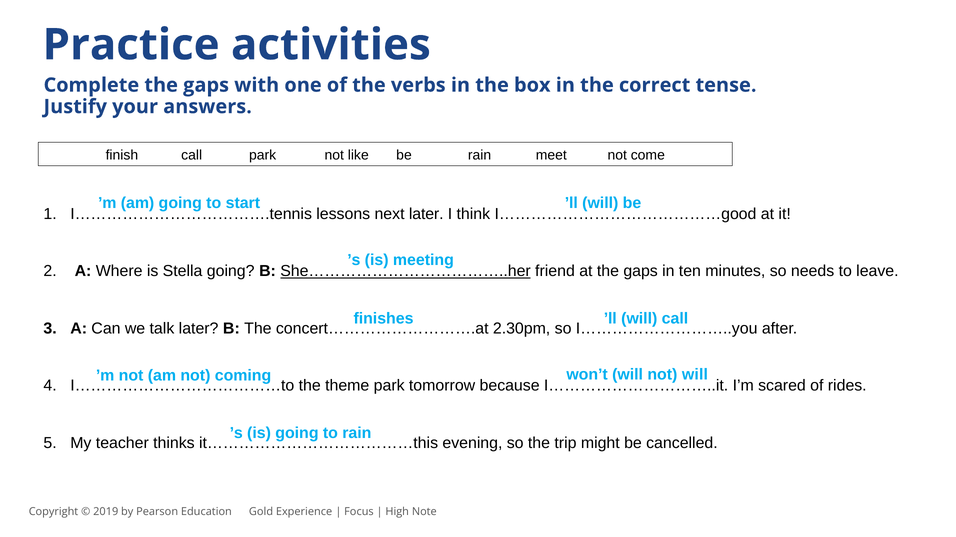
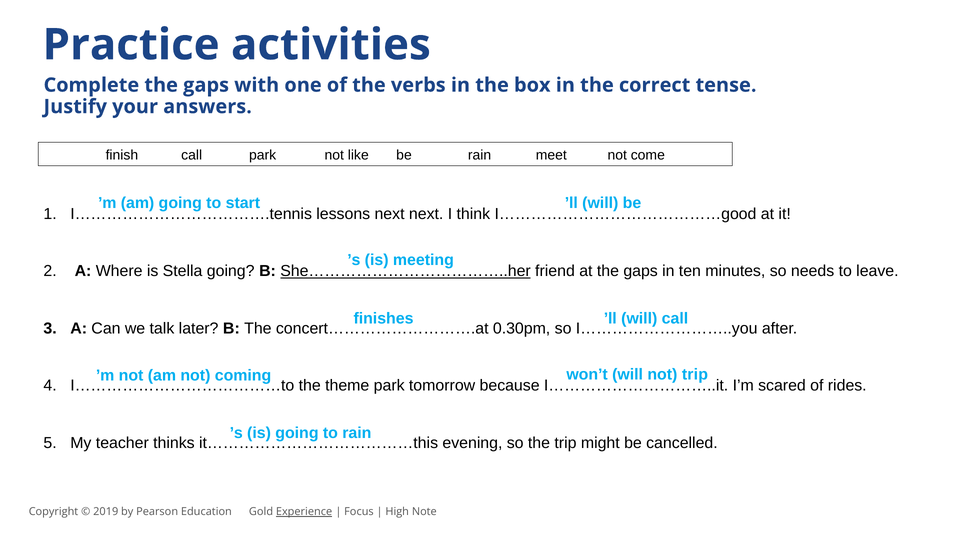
next later: later -> next
2.30pm: 2.30pm -> 0.30pm
not will: will -> trip
Experience underline: none -> present
